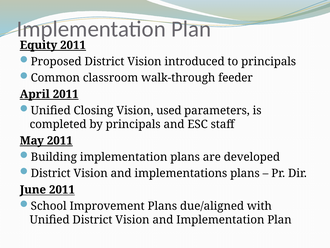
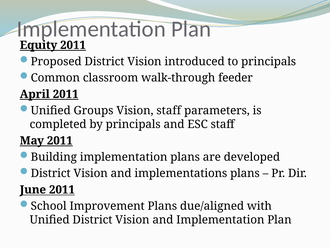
Closing: Closing -> Groups
Vision used: used -> staff
